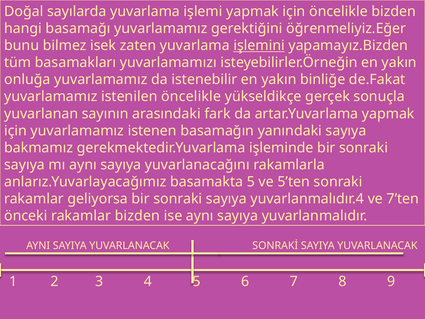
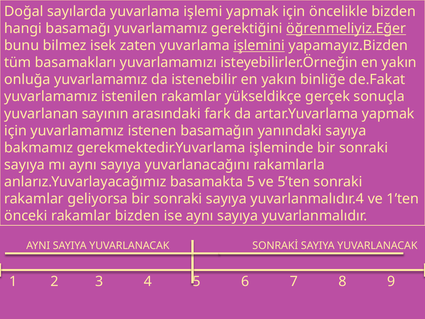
öğrenmeliyiz.Eğer underline: none -> present
istenilen öncelikle: öncelikle -> rakamlar
7’ten: 7’ten -> 1’ten
